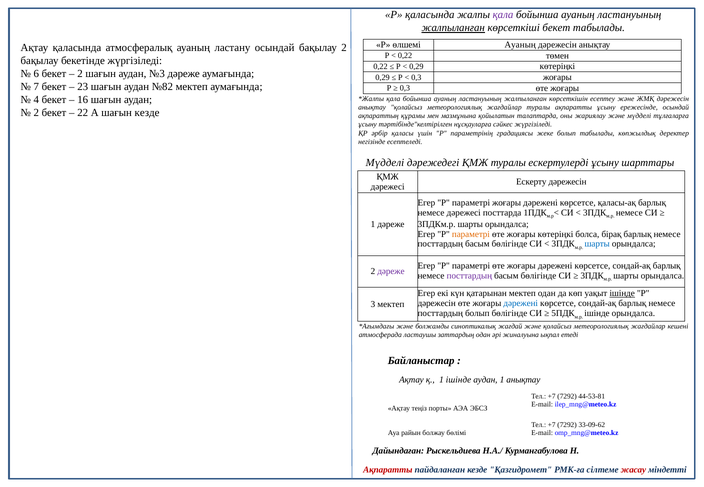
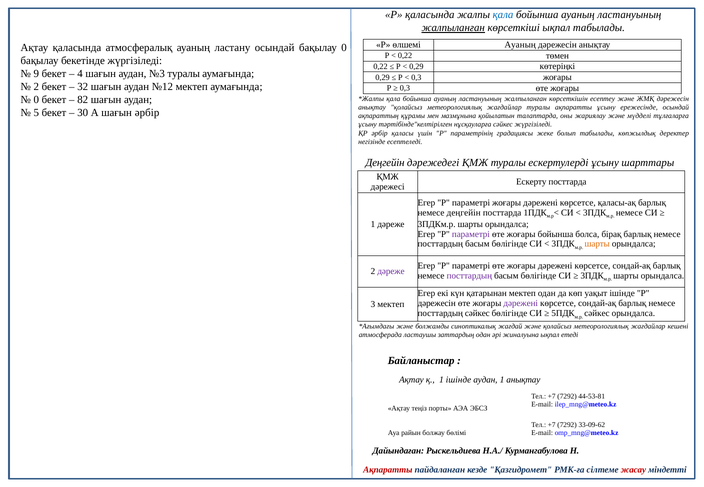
қала at (503, 15) colour: purple -> blue
көрсеткіші бекет: бекет -> ықпал
бақылау 2: 2 -> 0
6: 6 -> 9
2 at (80, 74): 2 -> 4
№3 дәреже: дәреже -> туралы
7 at (36, 87): 7 -> 2
23: 23 -> 32
№82: №82 -> №12
4 at (36, 100): 4 -> 0
16: 16 -> 82
2 at (36, 113): 2 -> 5
22: 22 -> 30
шағын кезде: кезде -> әрбір
Мүдделі at (385, 163): Мүдделі -> Деңгейін
Ескерту дәрежесін: дәрежесін -> посттарда
немесе дәрежесі: дәрежесі -> деңгейін
параметрі at (471, 234) colour: orange -> purple
жоғары көтеріңкі: көтеріңкі -> бойынша
шарты at (597, 244) colour: blue -> orange
ішінде at (622, 294) underline: present -> none
дәрежені at (521, 304) colour: blue -> purple
посттардың болып: болып -> сәйкес
ішінде at (597, 314): ішінде -> сәйкес
